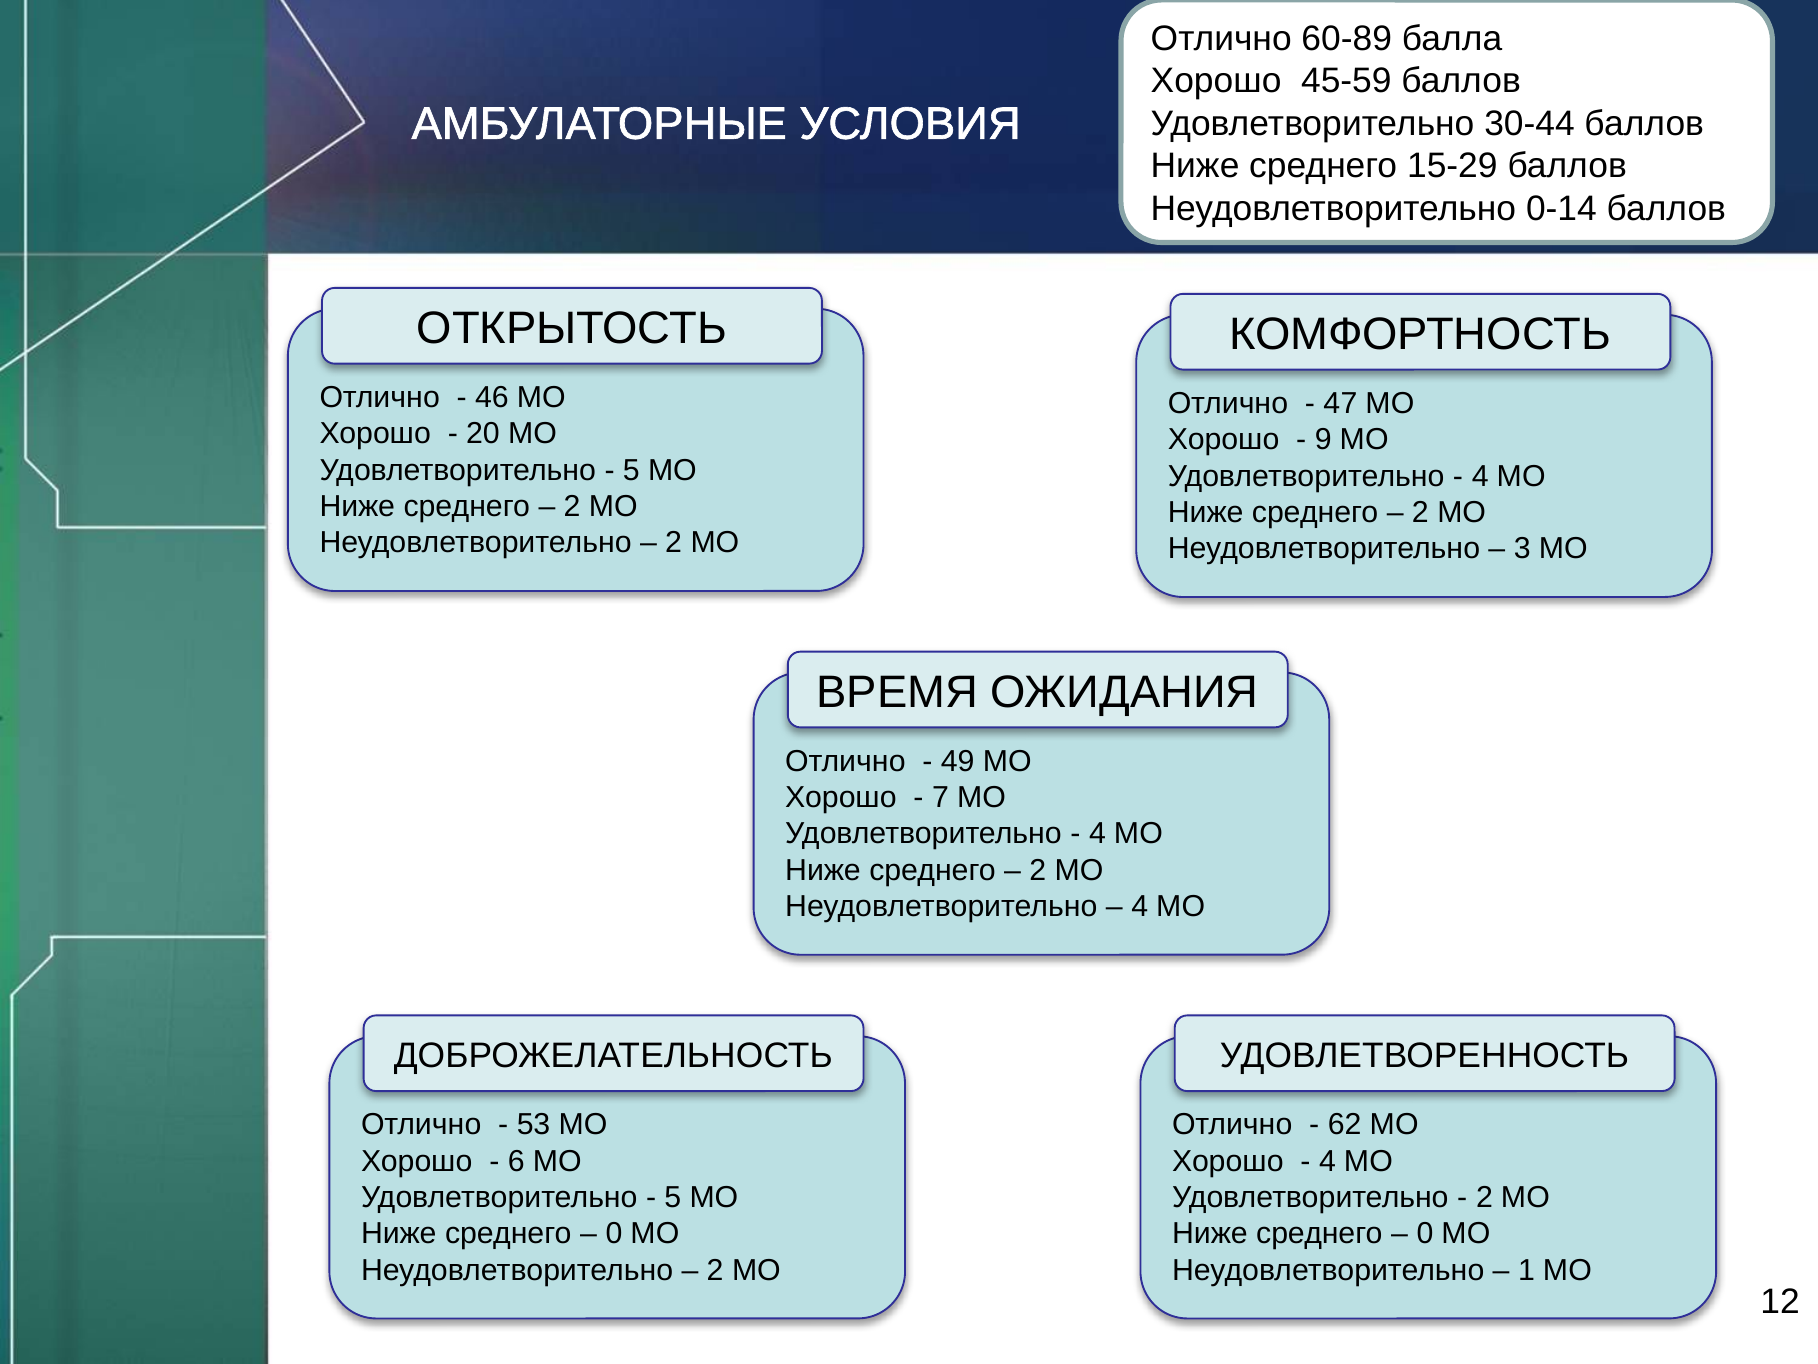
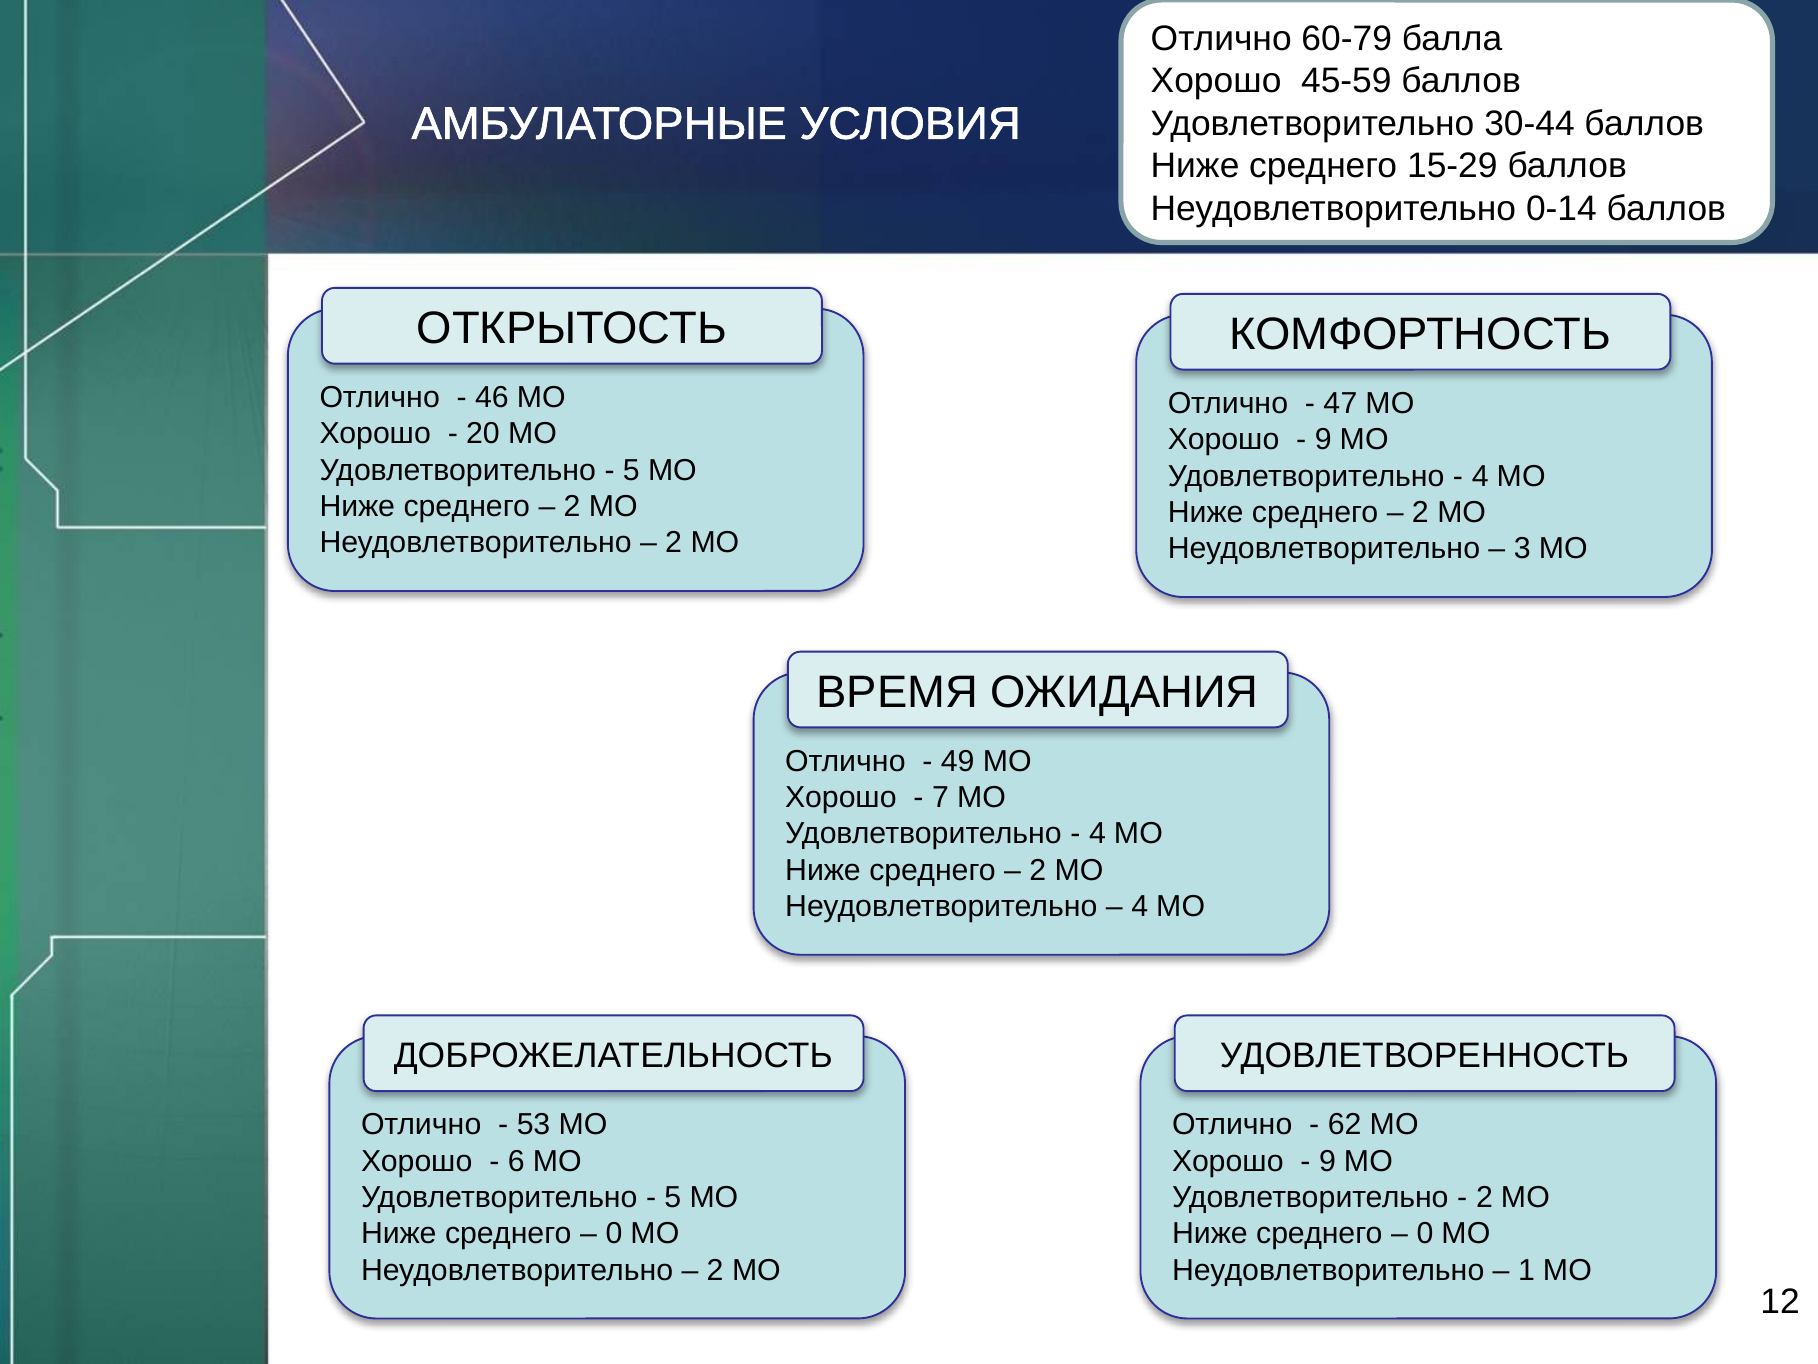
60-89: 60-89 -> 60-79
4 at (1327, 1161): 4 -> 9
